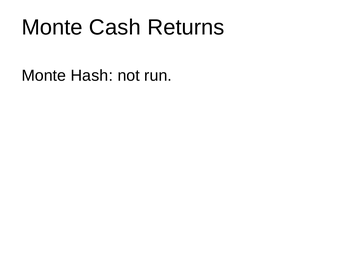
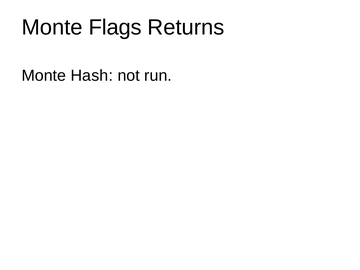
Cash: Cash -> Flags
